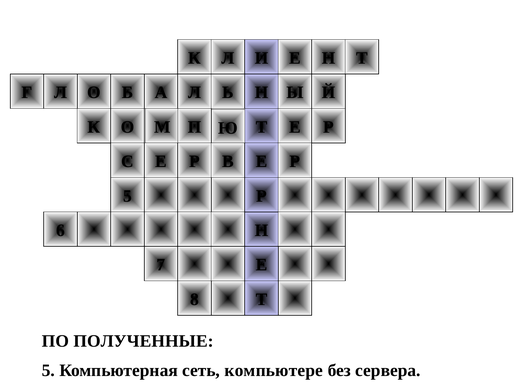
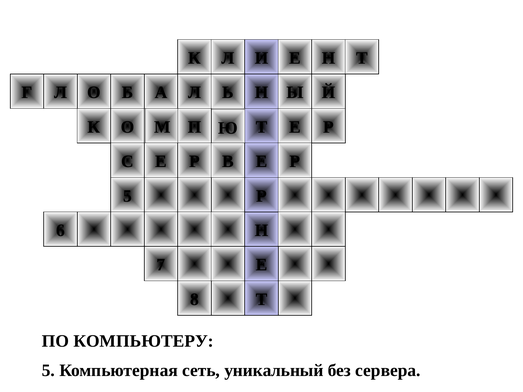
ПОЛУЧЕННЫЕ: ПОЛУЧЕННЫЕ -> КОМПЬЮТЕРУ
компьютере: компьютере -> уникальный
